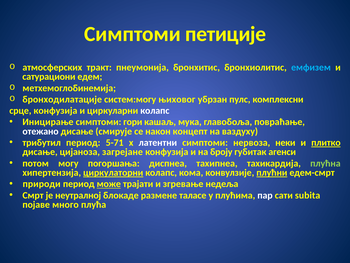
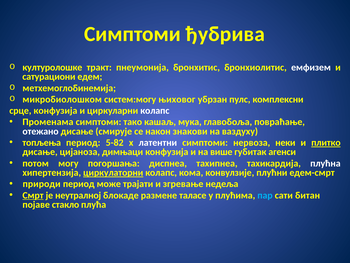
петиције: петиције -> ђубрива
атмосферских: атмосферских -> културолошке
емфизем colour: light blue -> white
бронходилатације: бронходилатације -> микробиолошком
Иницирање: Иницирање -> Променама
гори: гори -> тако
концепт: концепт -> знакови
трибутил: трибутил -> топљења
5-71: 5-71 -> 5-82
загрејане: загрејане -> димњаци
броју: броју -> више
плућна colour: light green -> white
плућни underline: present -> none
може underline: present -> none
Смрт underline: none -> present
пар colour: white -> light blue
subita: subita -> битан
много: много -> стакло
